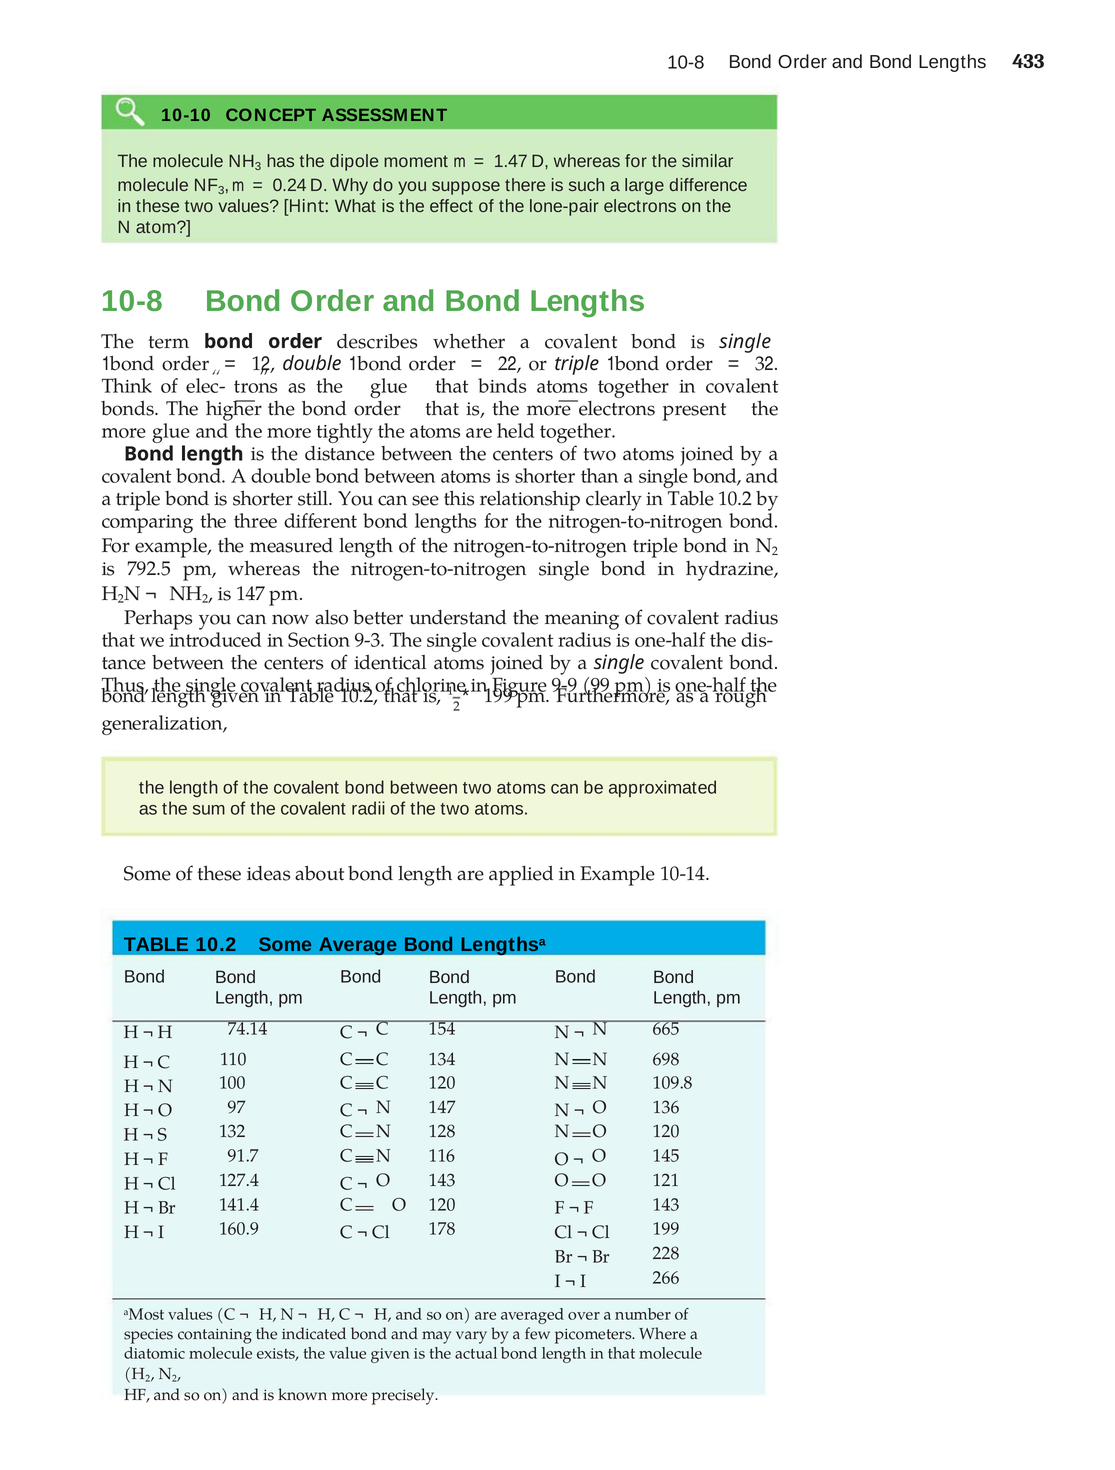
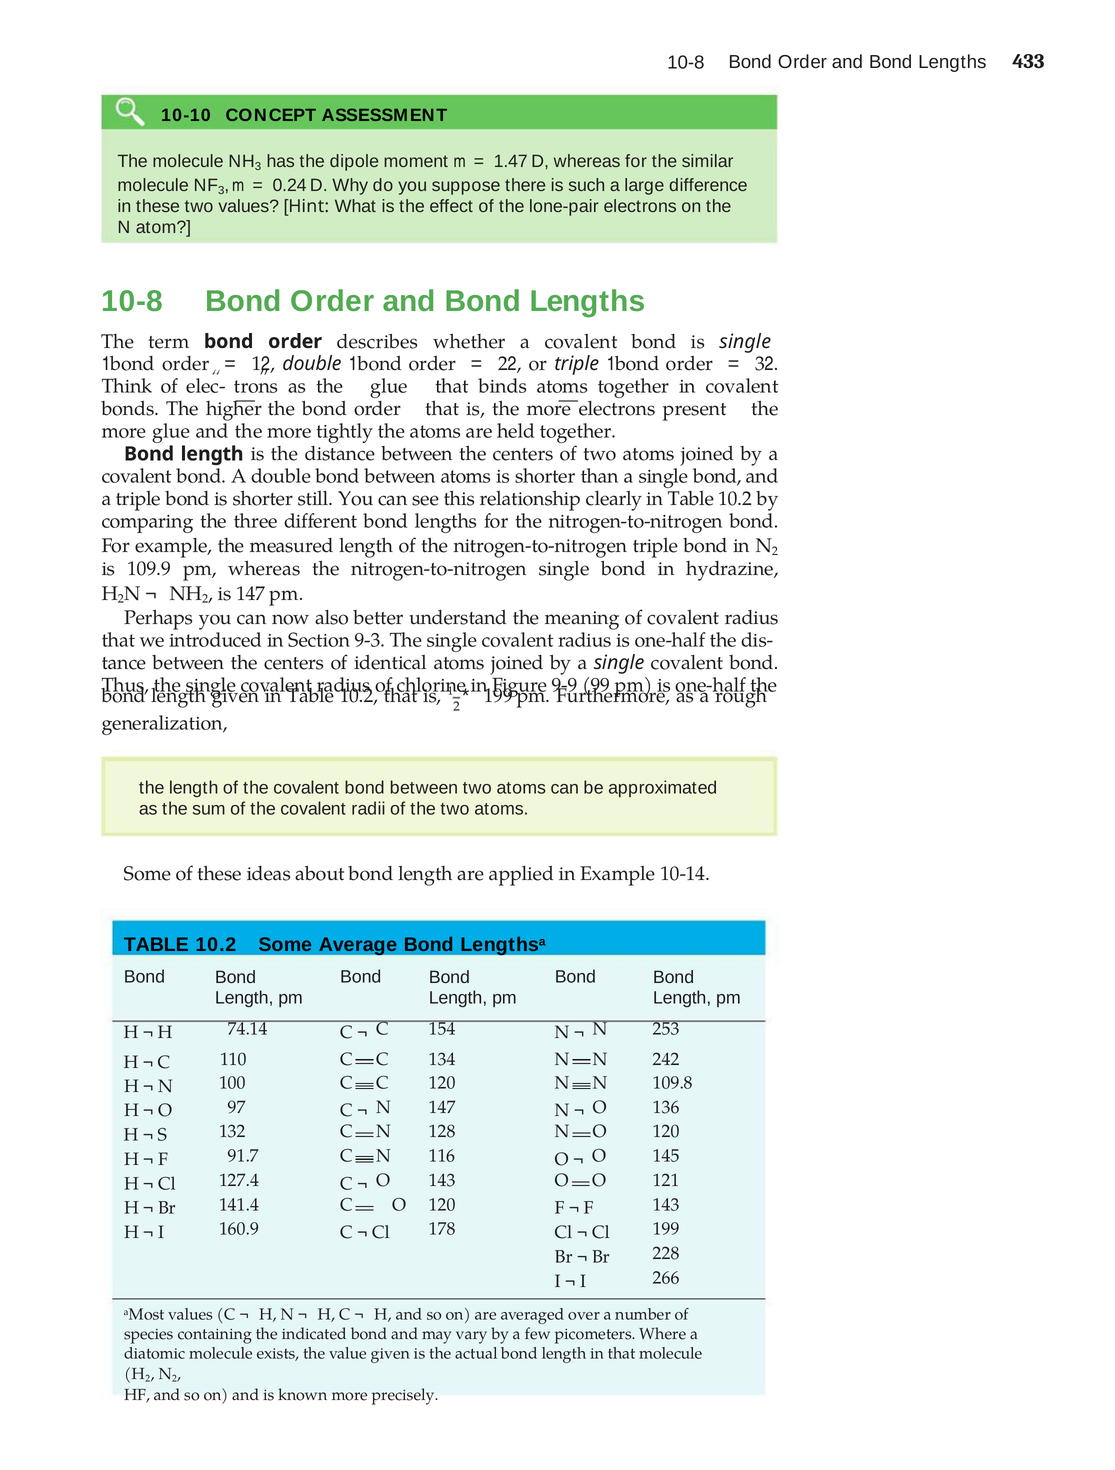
792.5: 792.5 -> 109.9
665: 665 -> 253
698: 698 -> 242
